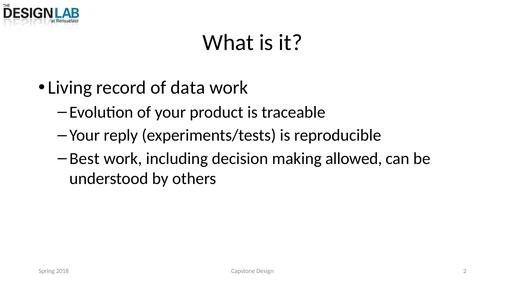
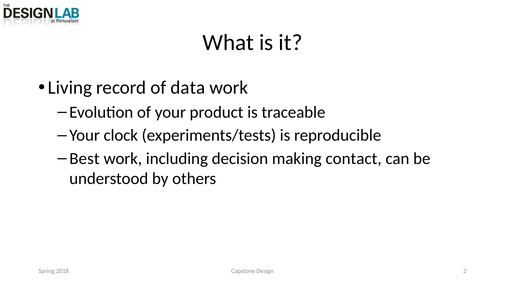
reply: reply -> clock
allowed: allowed -> contact
